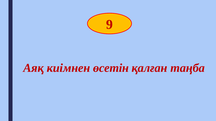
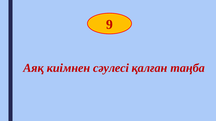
өсетін: өсетін -> сәулесі
